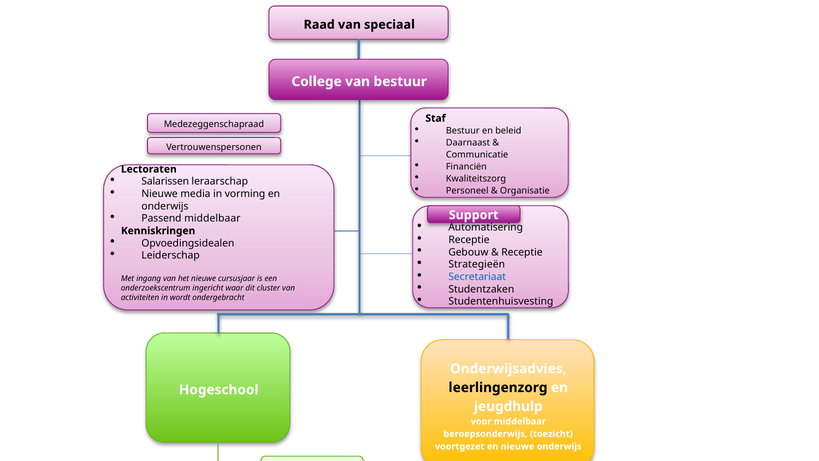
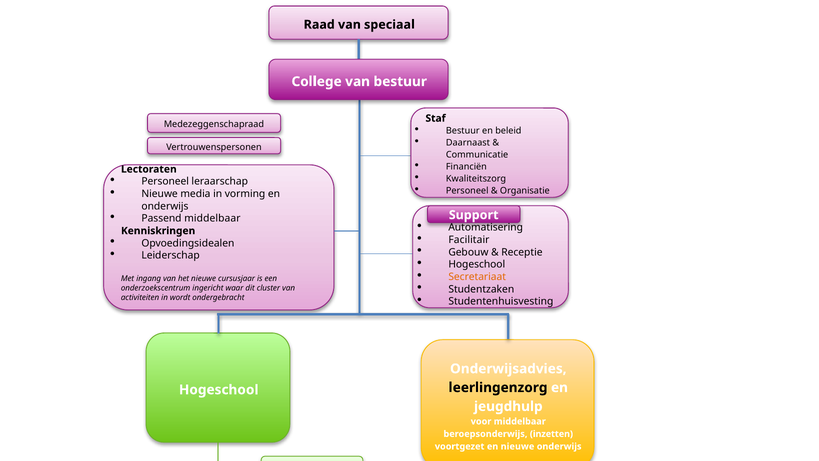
Salarissen at (165, 181): Salarissen -> Personeel
Receptie at (469, 240): Receptie -> Facilitair
Strategieën at (477, 264): Strategieën -> Hogeschool
Secretariaat colour: blue -> orange
toezicht: toezicht -> inzetten
